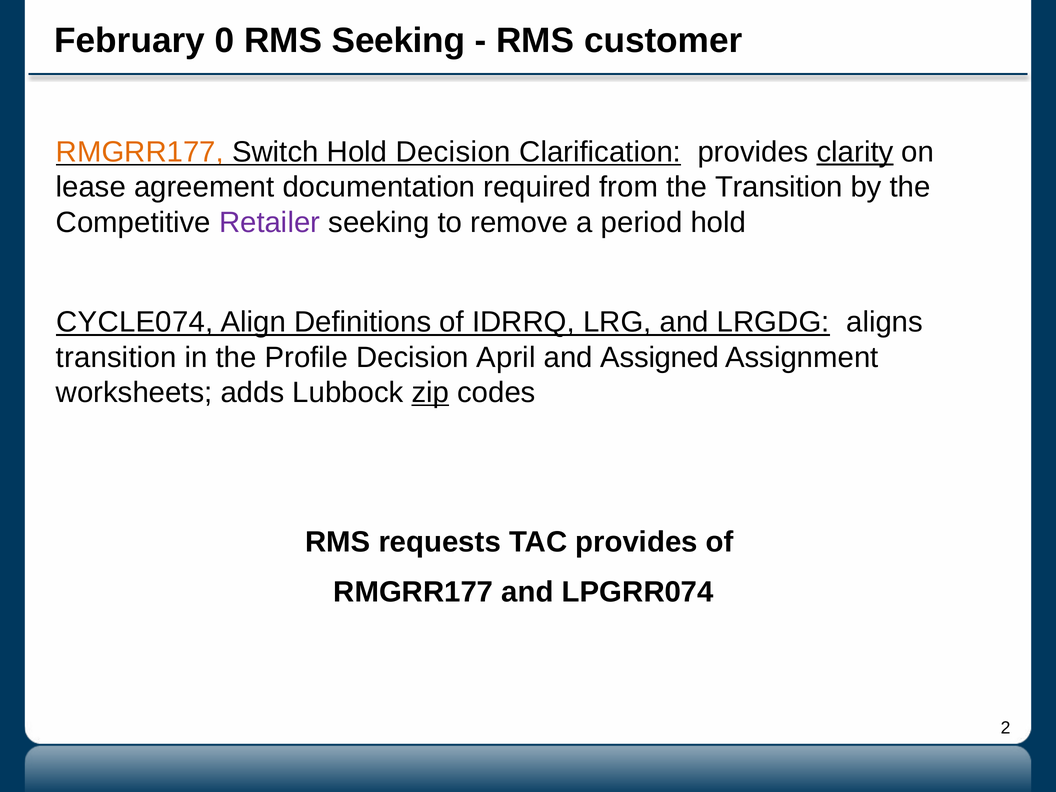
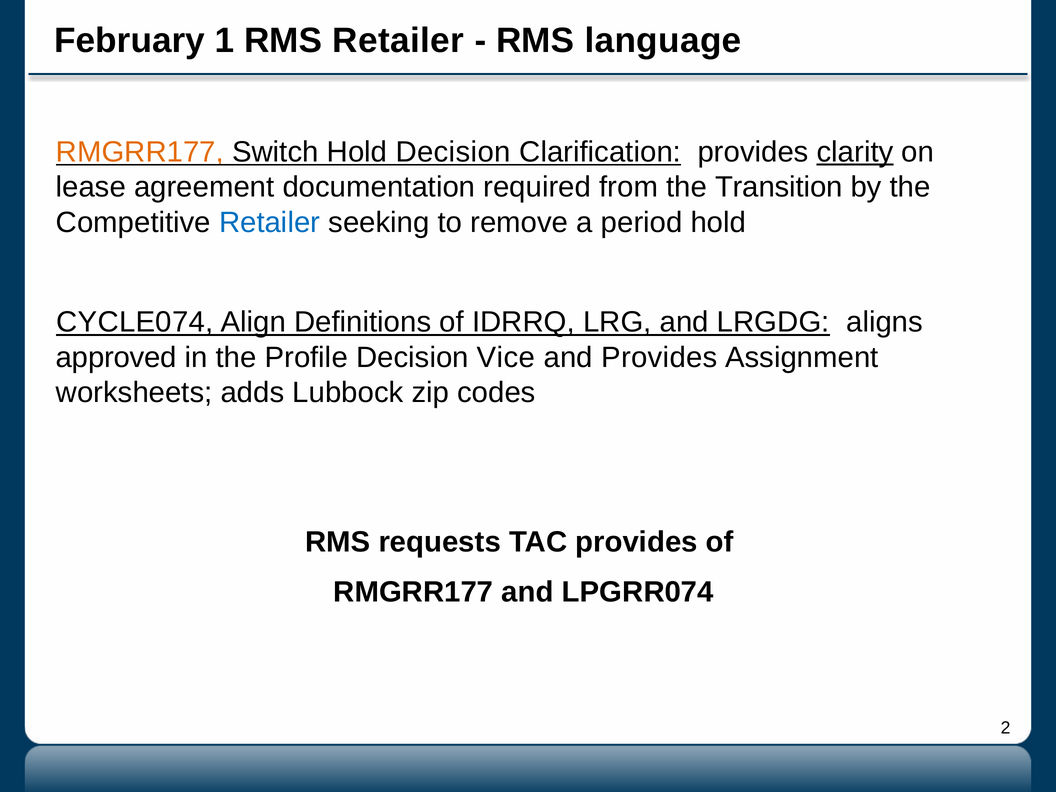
0: 0 -> 1
RMS Seeking: Seeking -> Retailer
customer: customer -> language
Retailer at (270, 222) colour: purple -> blue
transition at (116, 357): transition -> approved
April: April -> Vice
and Assigned: Assigned -> Provides
zip underline: present -> none
